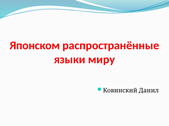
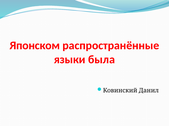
миру: миру -> была
